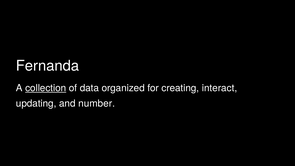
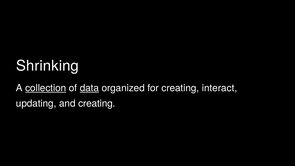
Fernanda: Fernanda -> Shrinking
data underline: none -> present
and number: number -> creating
